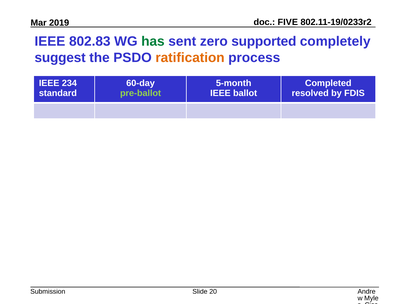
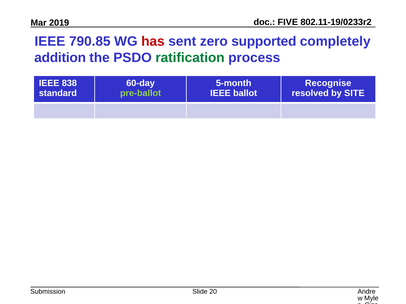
802.83: 802.83 -> 790.85
has colour: green -> red
suggest: suggest -> addition
ratification colour: orange -> green
234: 234 -> 838
Completed: Completed -> Recognise
FDIS: FDIS -> SITE
